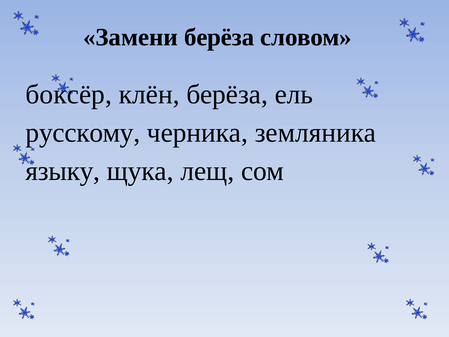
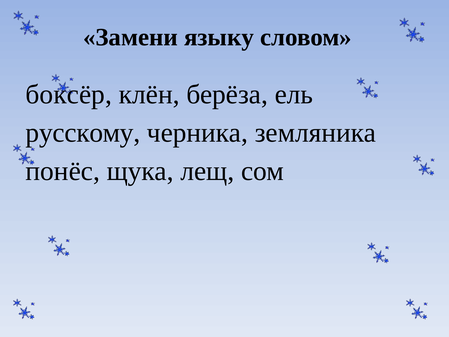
Замени берёза: берёза -> языку
языку: языку -> понёс
